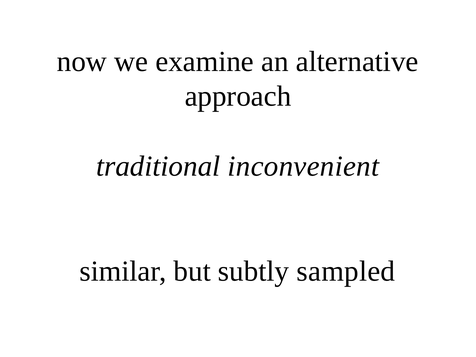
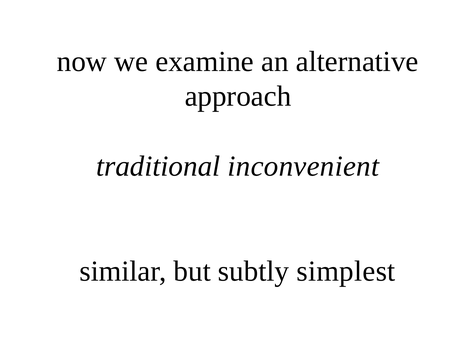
sampled: sampled -> simplest
